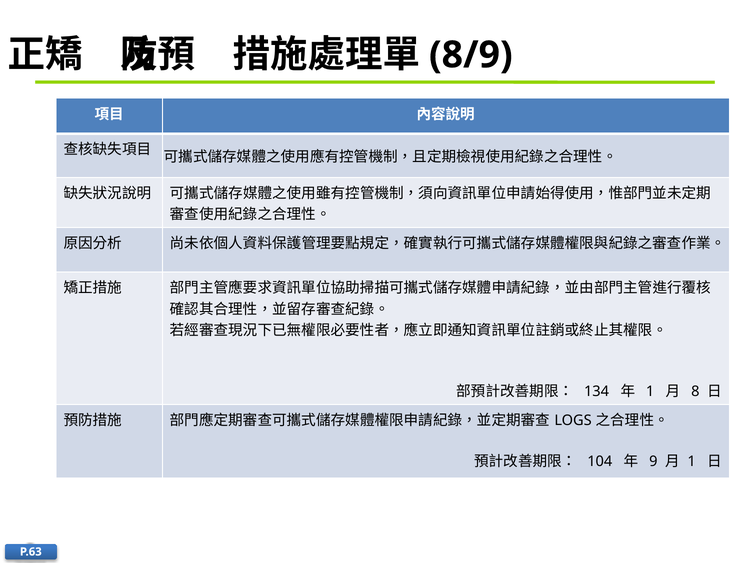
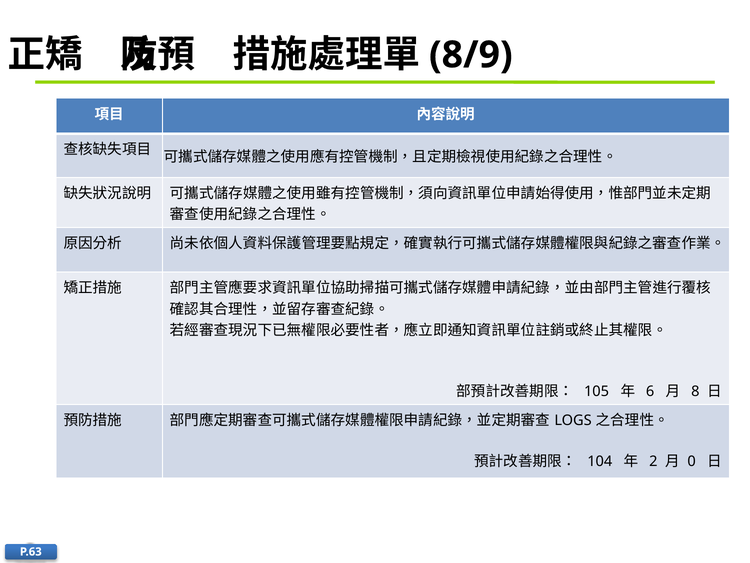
134: 134 -> 105
1 at (650, 391): 1 -> 6
9: 9 -> 2
1 at (692, 461): 1 -> 0
